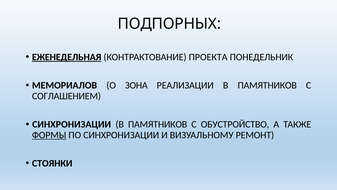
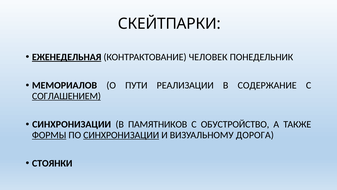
ПОДПОРНЫХ: ПОДПОРНЫХ -> СКЕЙТПАРКИ
ПРОЕКТА: ПРОЕКТА -> ЧЕЛОВЕК
ЗОНА: ЗОНА -> ПУТИ
РЕАЛИЗАЦИИ В ПАМЯТНИКОВ: ПАМЯТНИКОВ -> СОДЕРЖАНИЕ
СОГЛАШЕНИЕМ underline: none -> present
СИНХРОНИЗАЦИИ at (121, 135) underline: none -> present
РЕМОНТ: РЕМОНТ -> ДОРОГА
